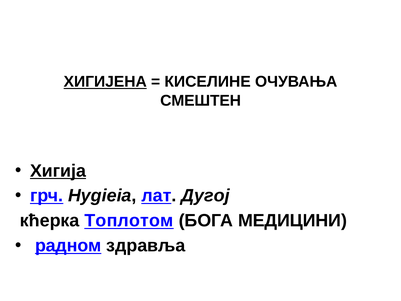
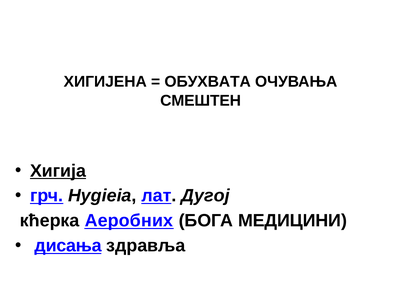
ХИГИЈЕНА underline: present -> none
КИСЕЛИНЕ: КИСЕЛИНЕ -> ОБУХВАТА
Топлотом: Топлотом -> Аеробних
радном: радном -> дисања
